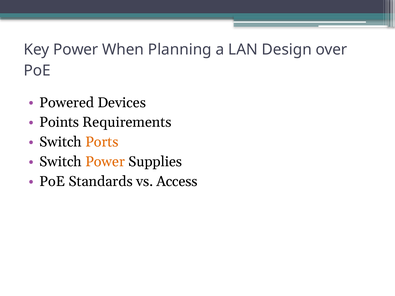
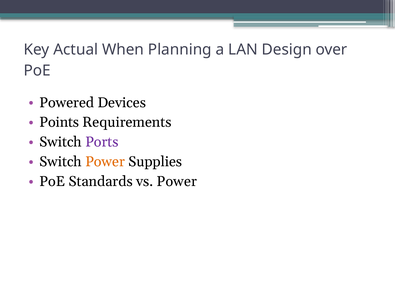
Key Power: Power -> Actual
Ports colour: orange -> purple
vs Access: Access -> Power
